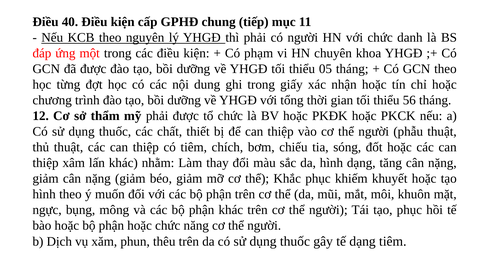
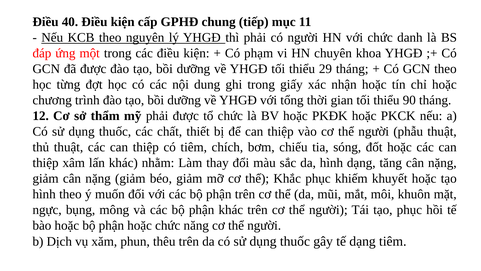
05: 05 -> 29
56: 56 -> 90
